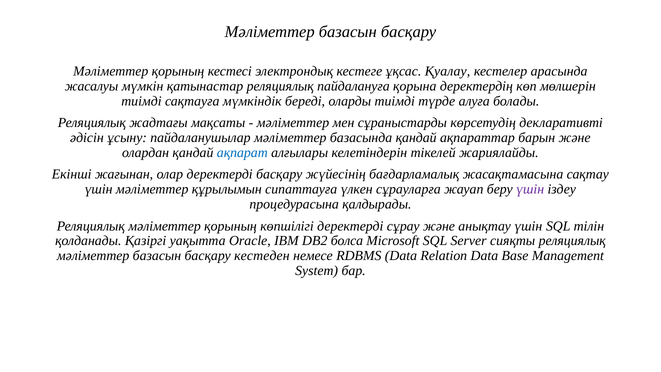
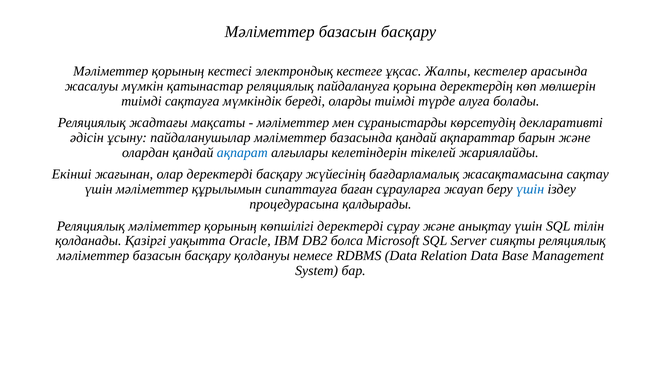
Қуалау: Қуалау -> Жалпы
үлкен: үлкен -> баған
үшін at (530, 189) colour: purple -> blue
кестеден: кестеден -> қолдануы
